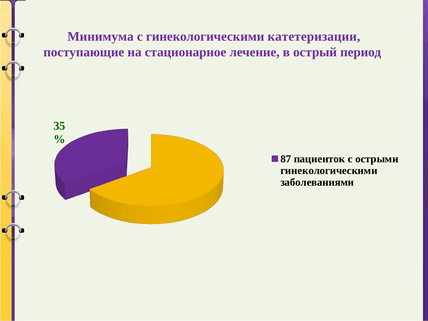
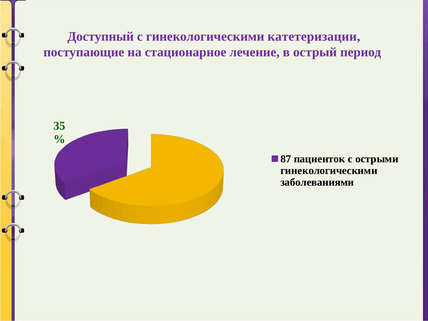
Минимума: Минимума -> Доступный
